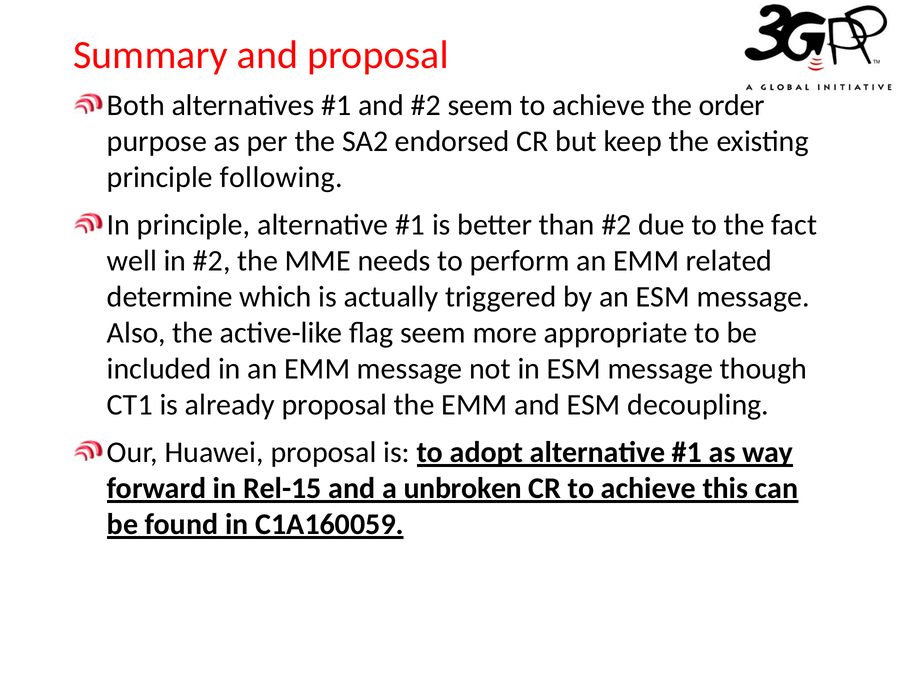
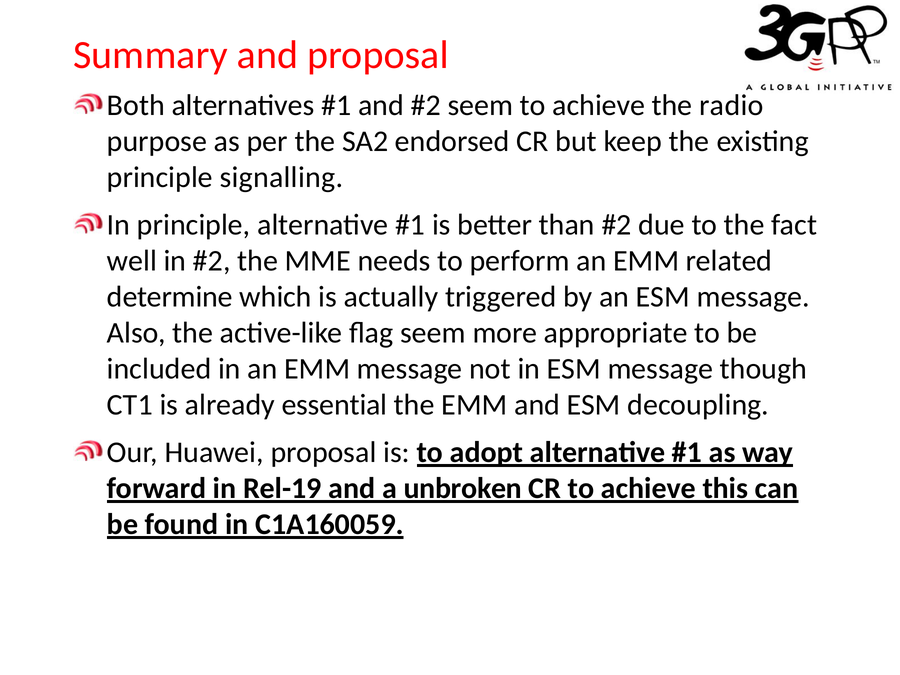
order: order -> radio
following: following -> signalling
already proposal: proposal -> essential
Rel-15: Rel-15 -> Rel-19
